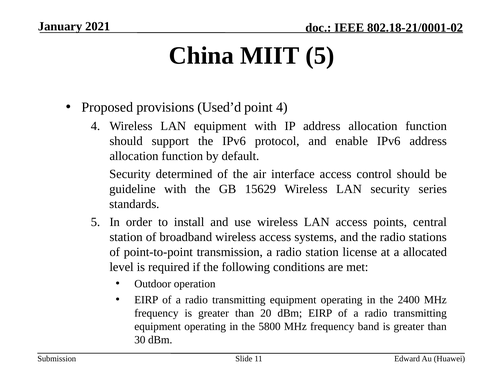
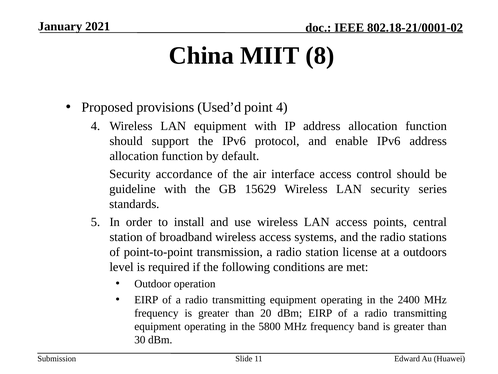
MIIT 5: 5 -> 8
determined: determined -> accordance
allocated: allocated -> outdoors
